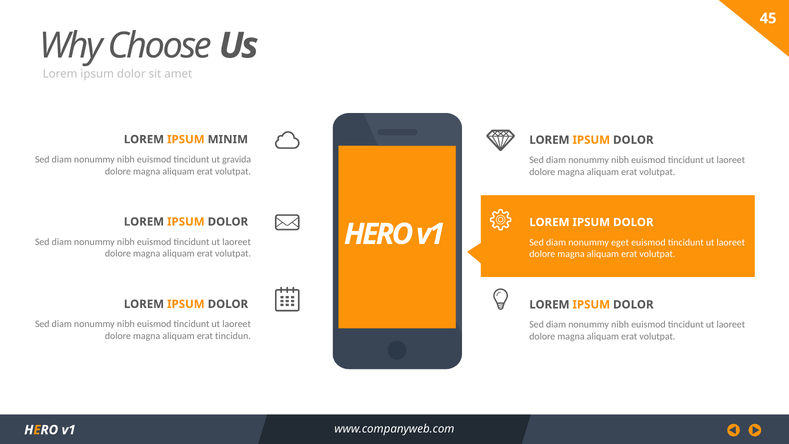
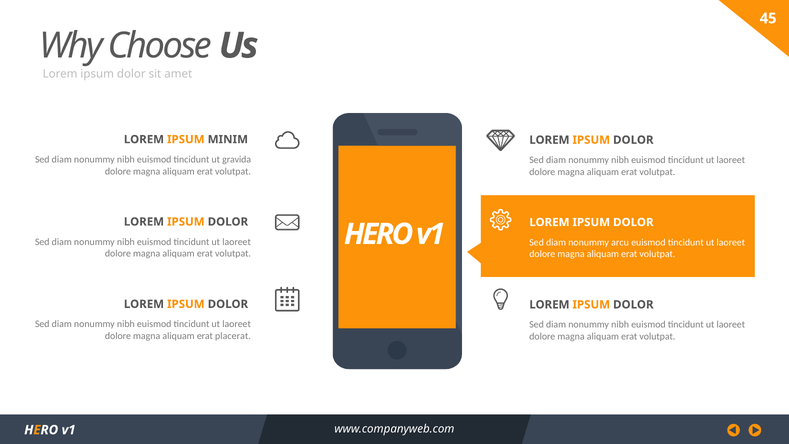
eget: eget -> arcu
tincidun: tincidun -> placerat
